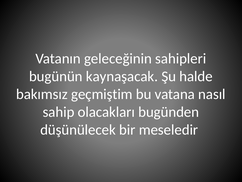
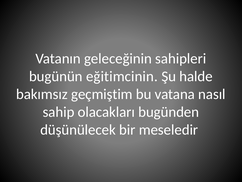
kaynaşacak: kaynaşacak -> eğitimcinin
